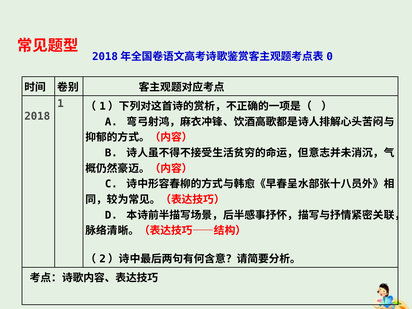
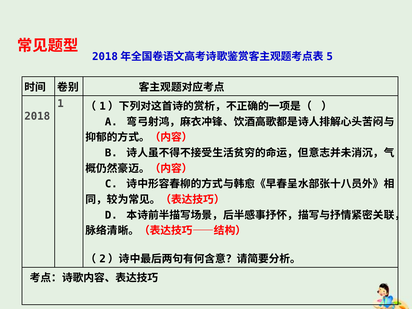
0: 0 -> 5
